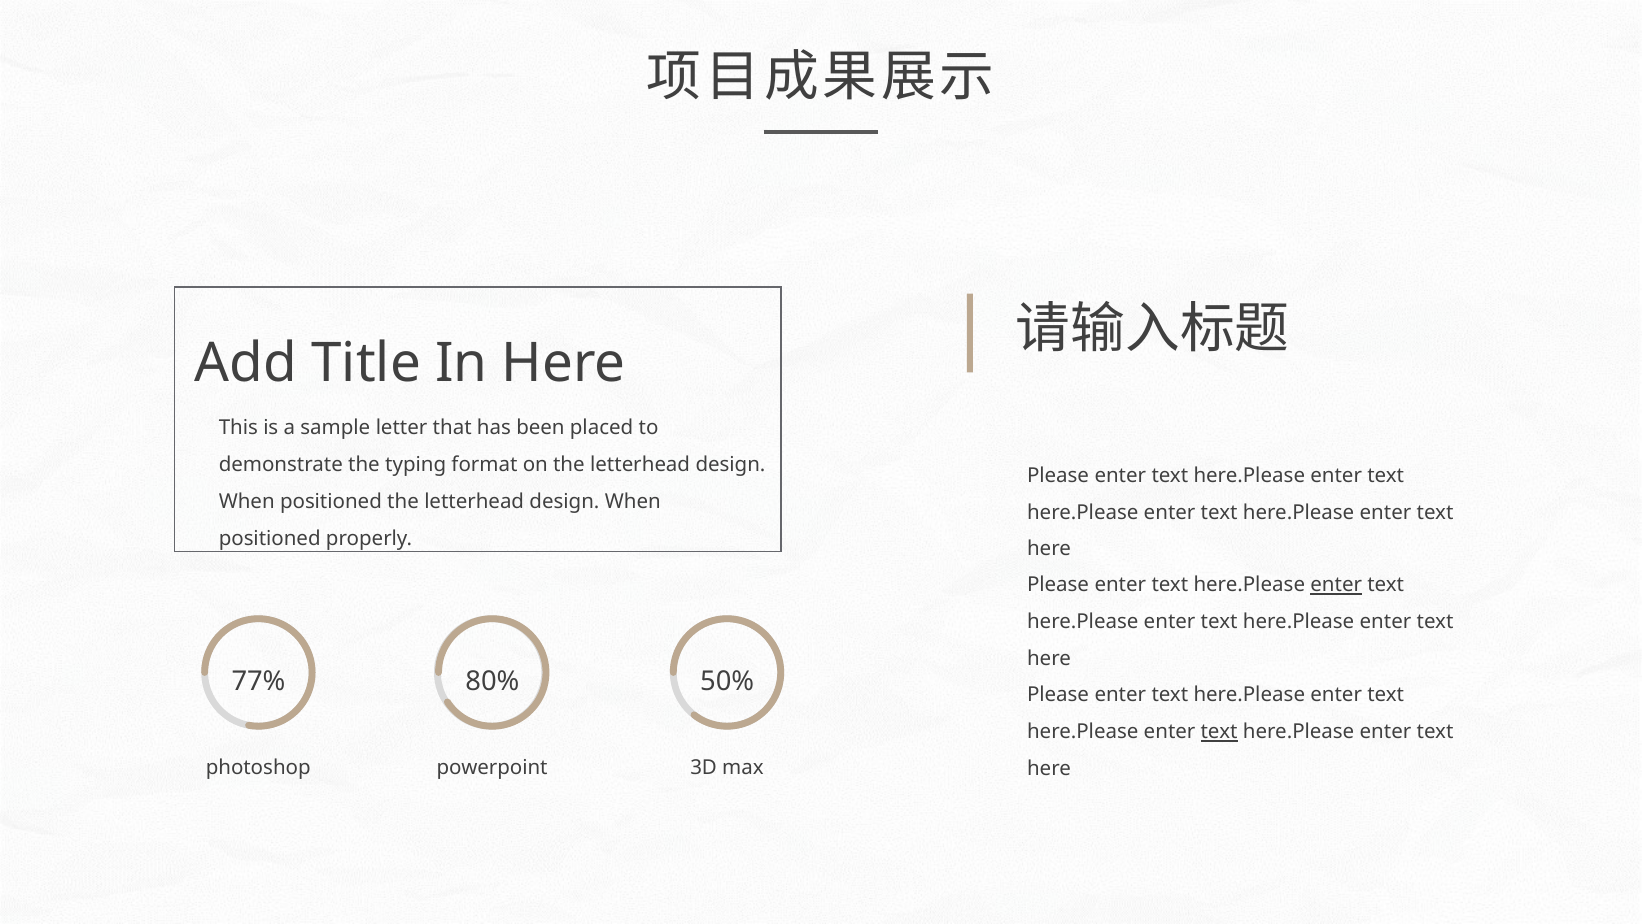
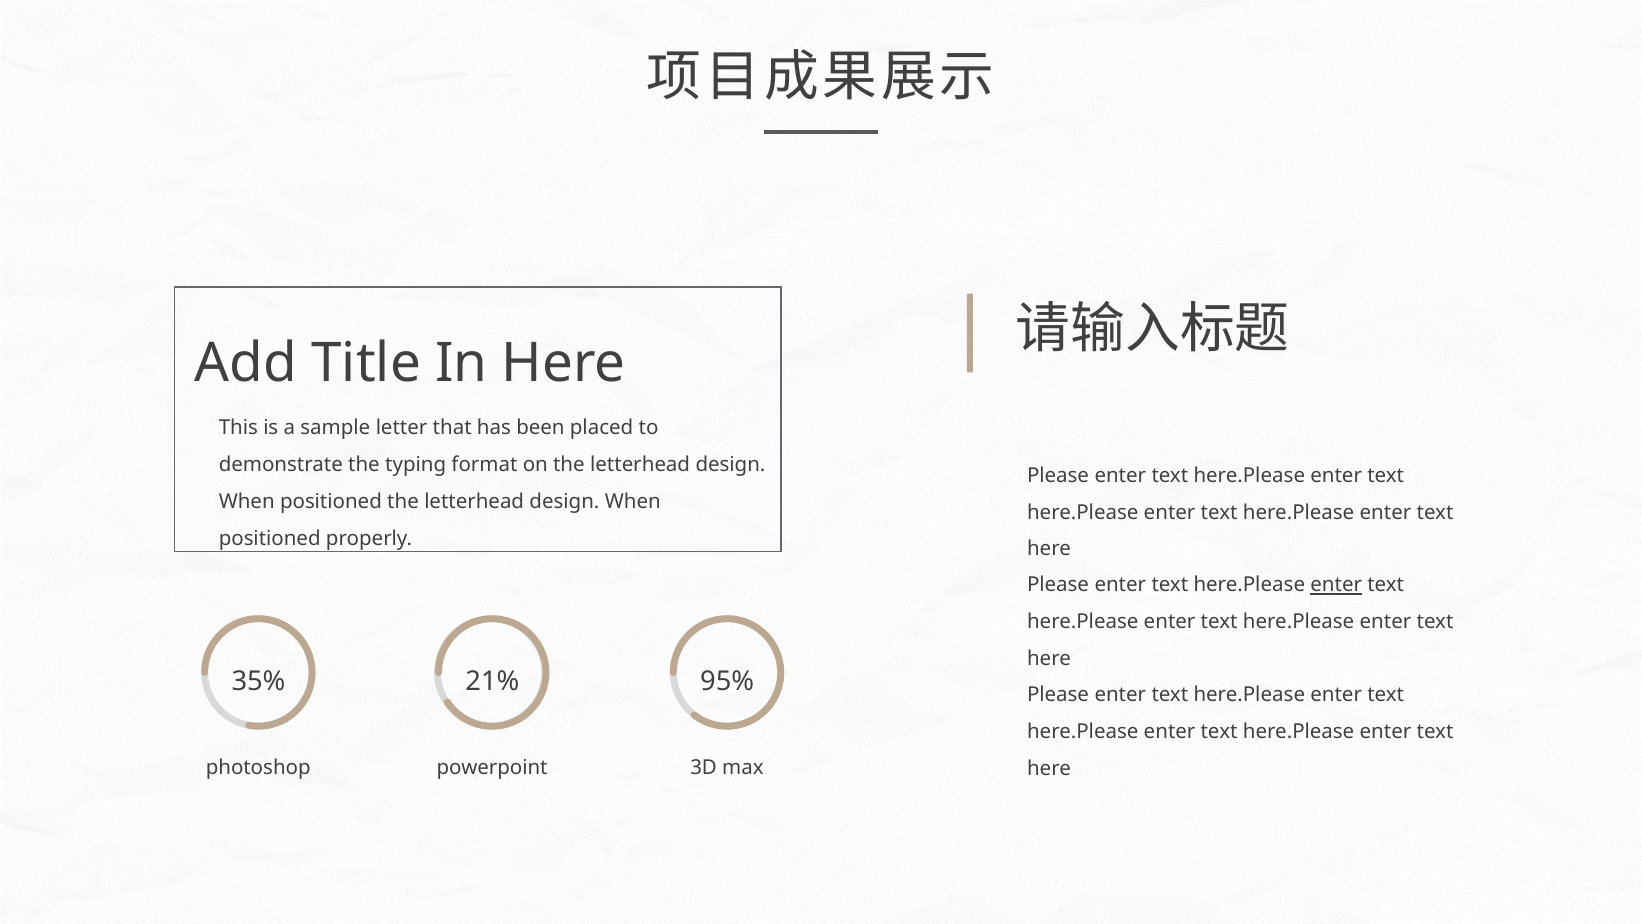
77%: 77% -> 35%
80%: 80% -> 21%
50%: 50% -> 95%
text at (1219, 732) underline: present -> none
